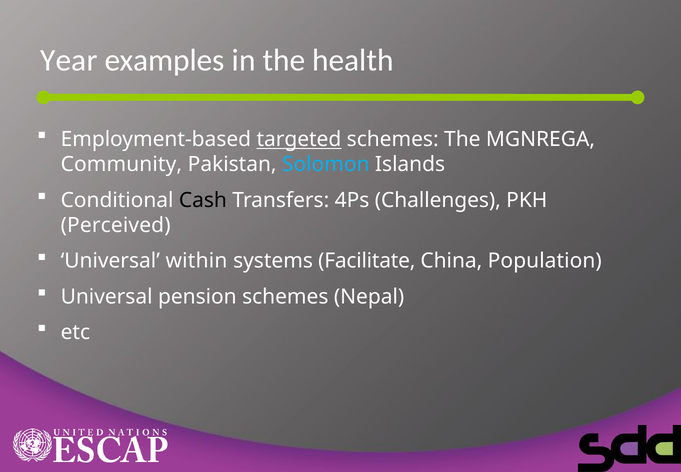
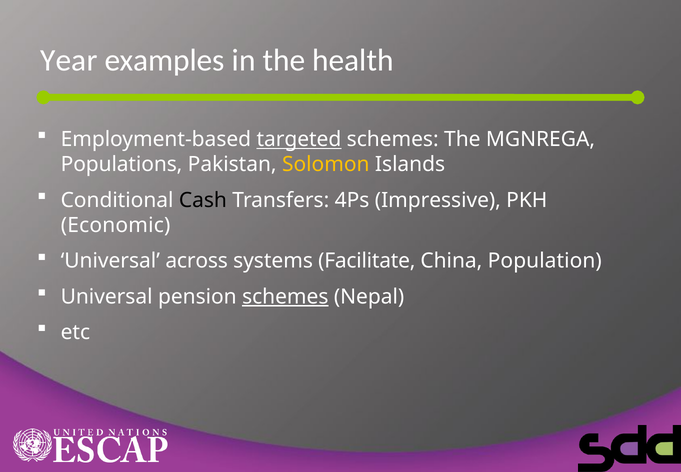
Community: Community -> Populations
Solomon colour: light blue -> yellow
Challenges: Challenges -> Impressive
Perceived: Perceived -> Economic
within: within -> across
schemes at (285, 296) underline: none -> present
